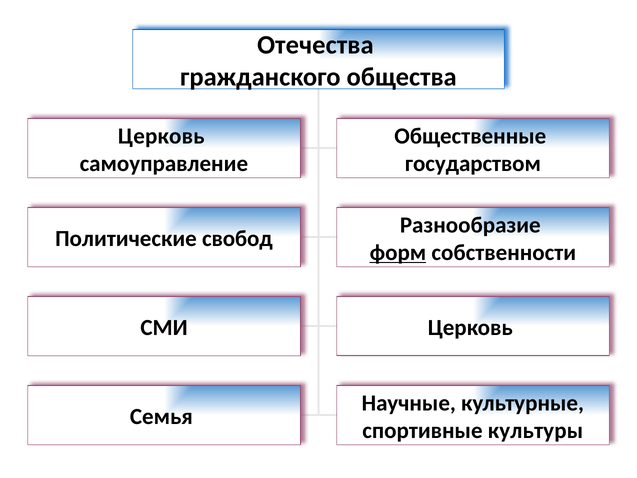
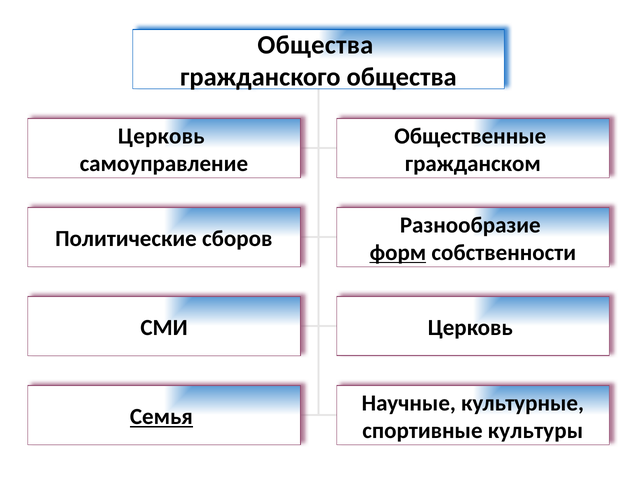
Отечества at (315, 45): Отечества -> Общества
государством: государством -> гражданском
свобод: свобод -> сборов
Семья underline: none -> present
